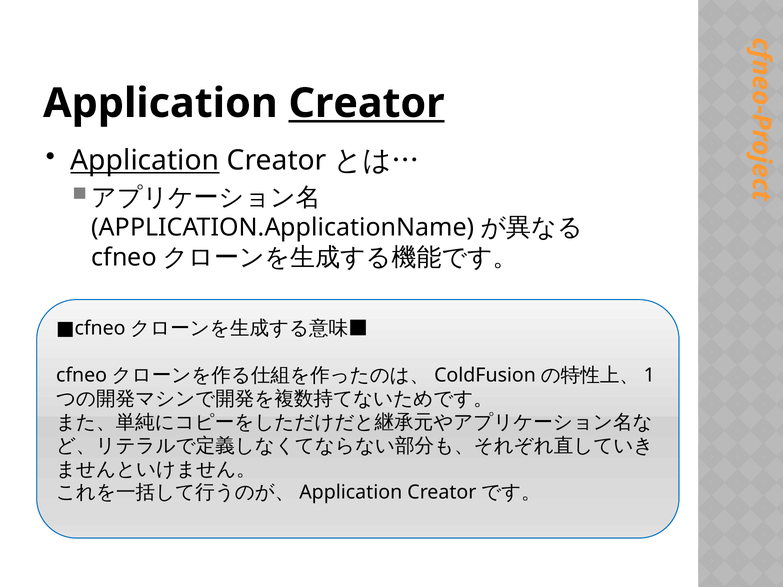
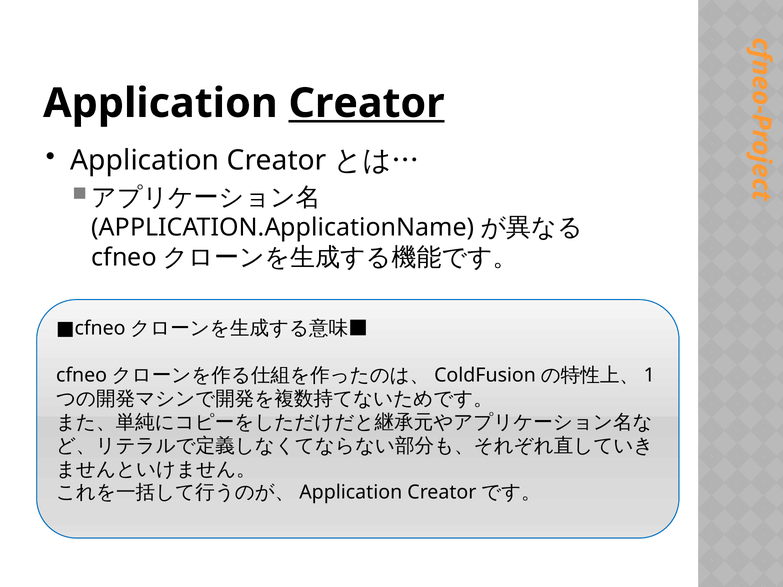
Application at (145, 161) underline: present -> none
